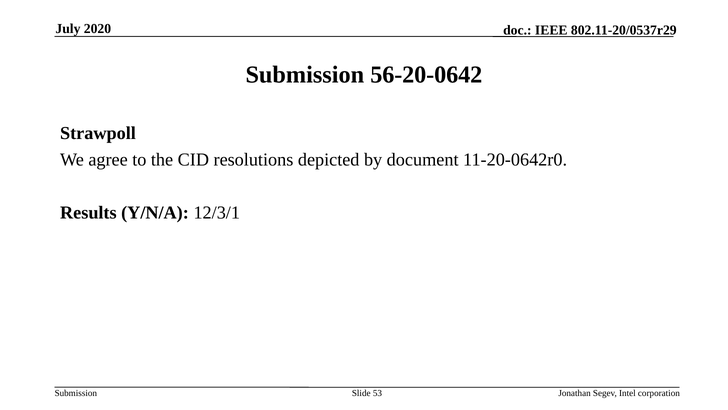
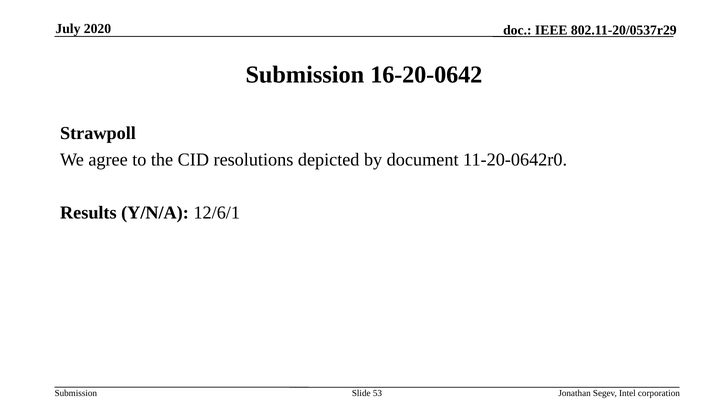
56-20-0642: 56-20-0642 -> 16-20-0642
12/3/1: 12/3/1 -> 12/6/1
